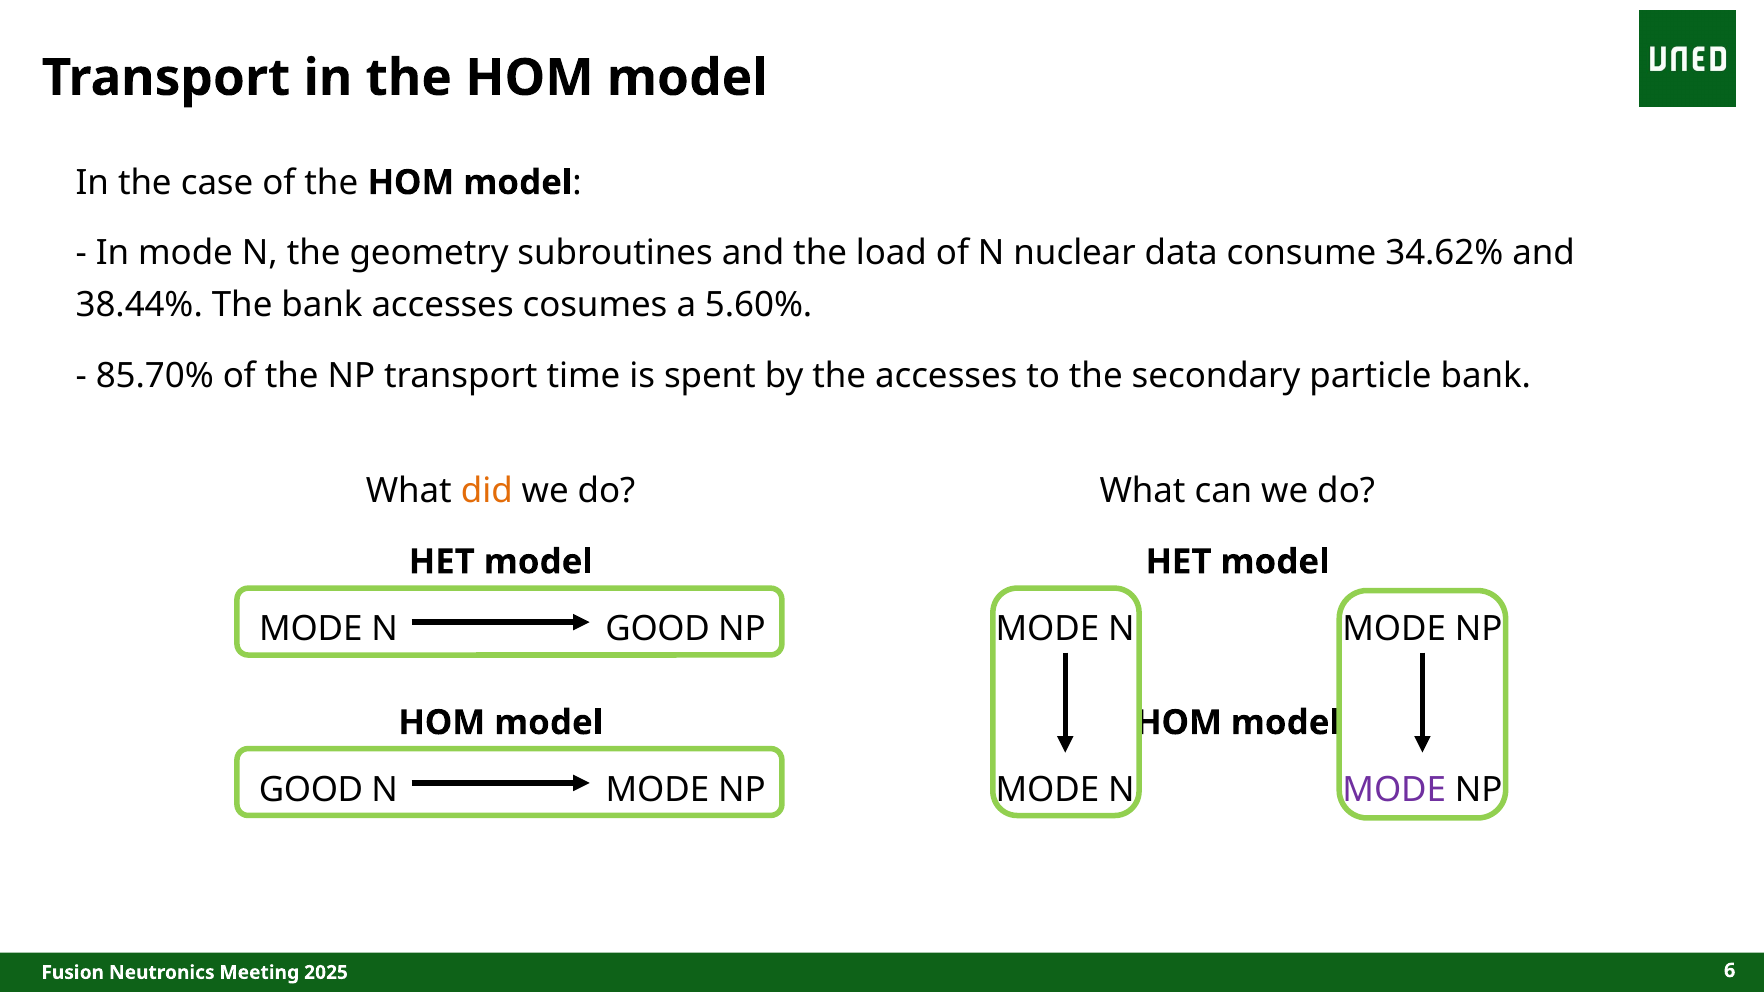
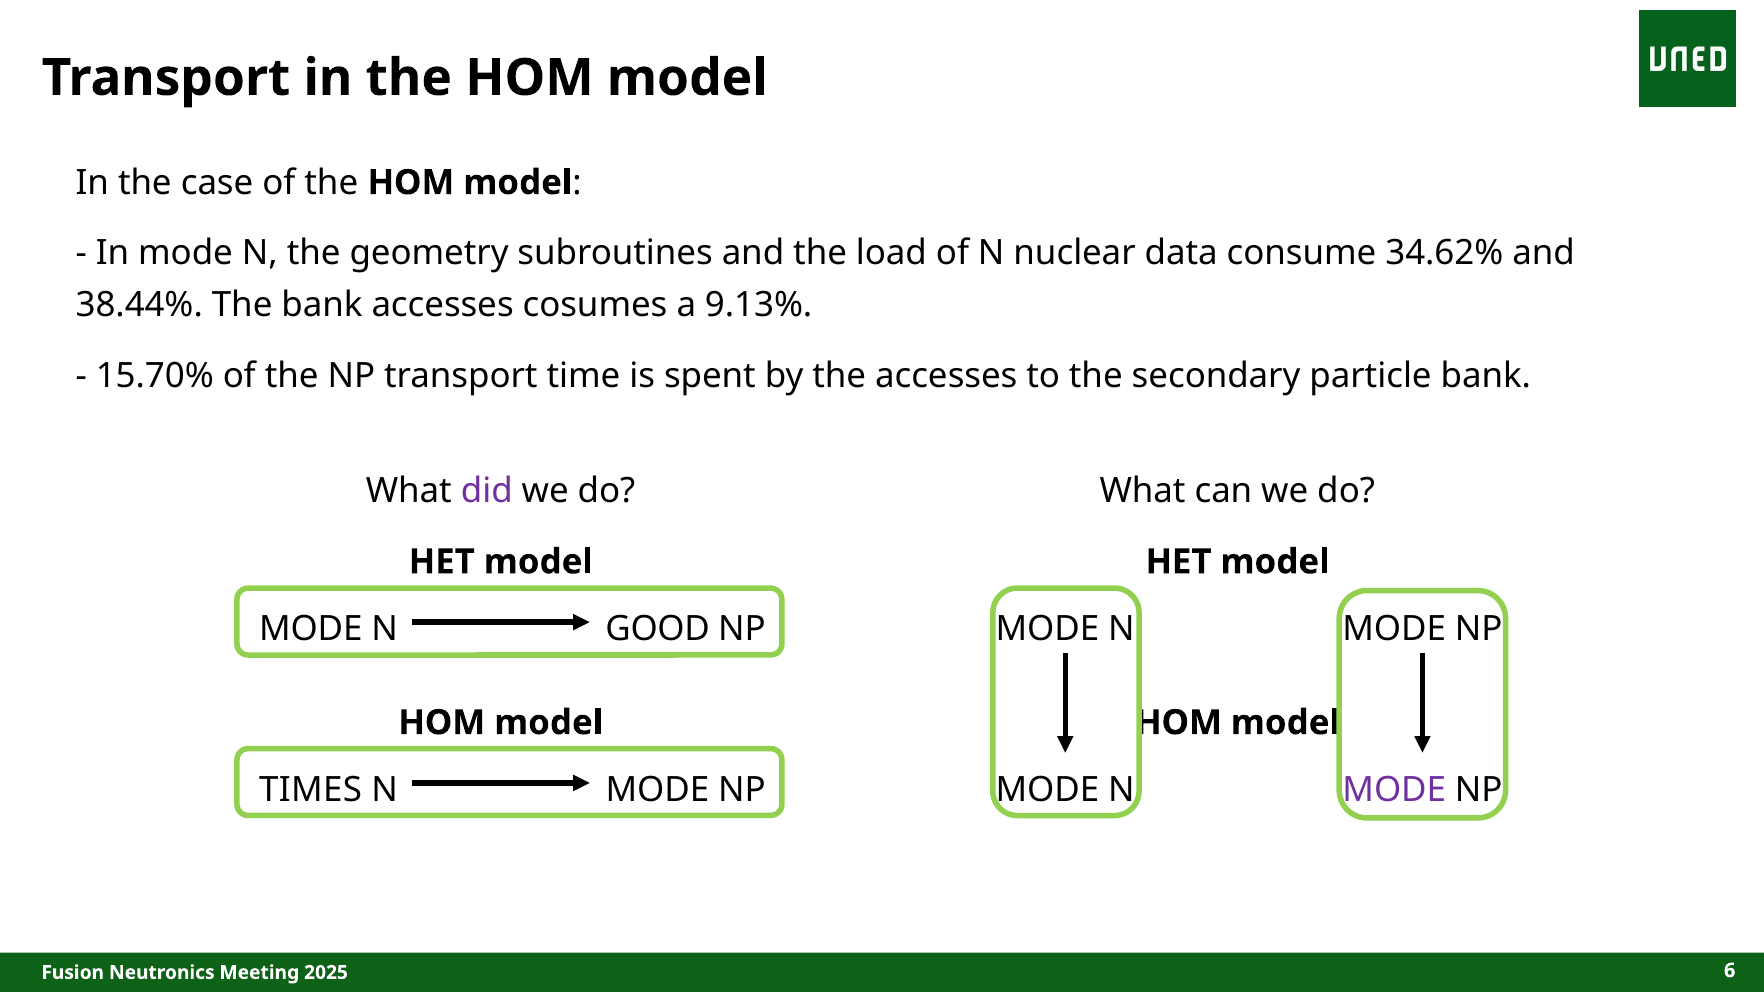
5.60%: 5.60% -> 9.13%
85.70%: 85.70% -> 15.70%
did colour: orange -> purple
GOOD at (311, 790): GOOD -> TIMES
